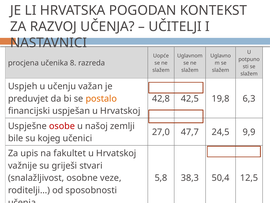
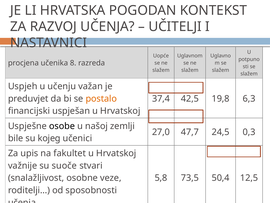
42,8: 42,8 -> 37,4
osobe colour: red -> black
9,9: 9,9 -> 0,3
griješi: griješi -> suoče
38,3: 38,3 -> 73,5
